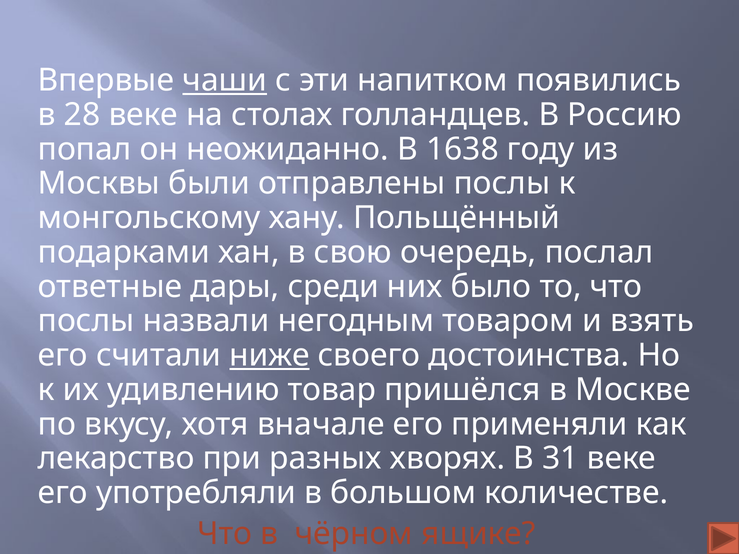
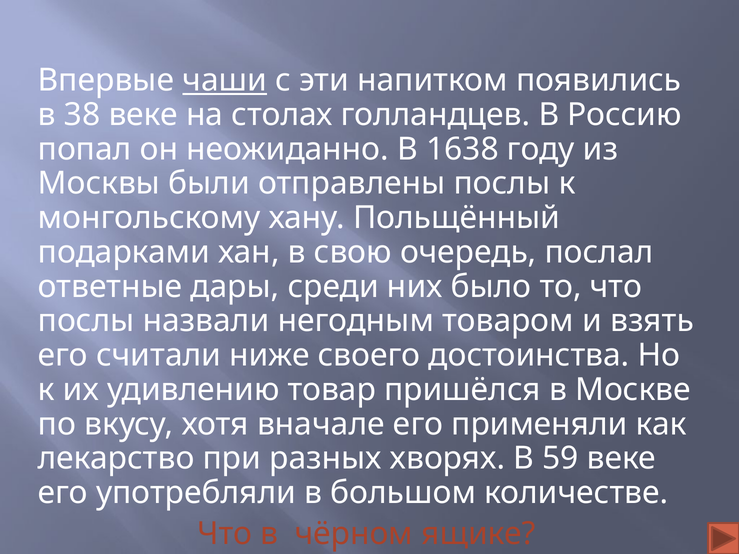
28: 28 -> 38
ниже underline: present -> none
31: 31 -> 59
